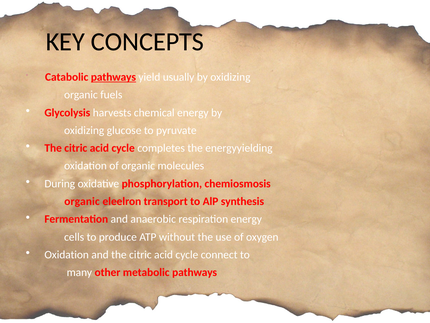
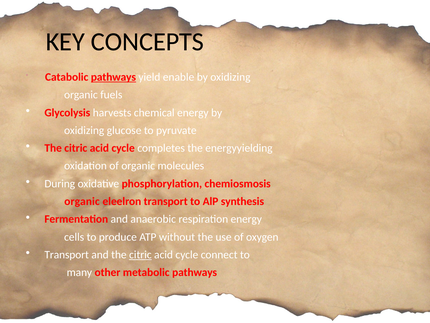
usually: usually -> enable
Oxidation at (67, 254): Oxidation -> Transport
citric at (140, 254) underline: none -> present
